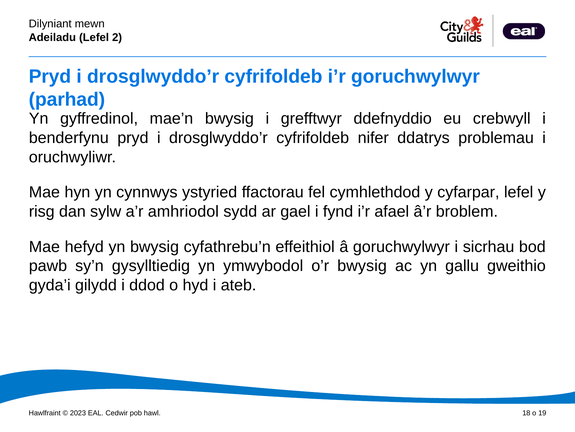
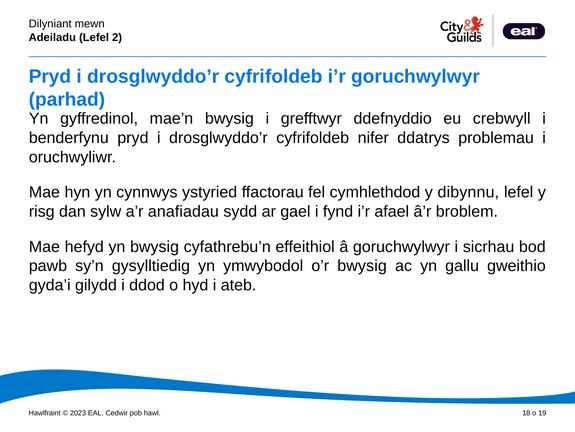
cyfarpar: cyfarpar -> dibynnu
amhriodol: amhriodol -> anafiadau
